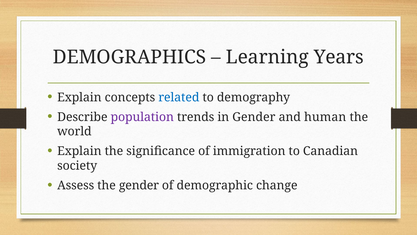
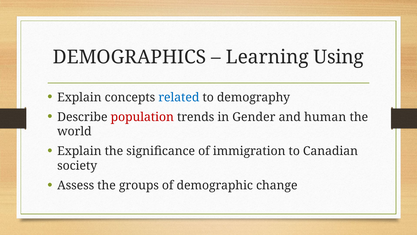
Years: Years -> Using
population colour: purple -> red
the gender: gender -> groups
